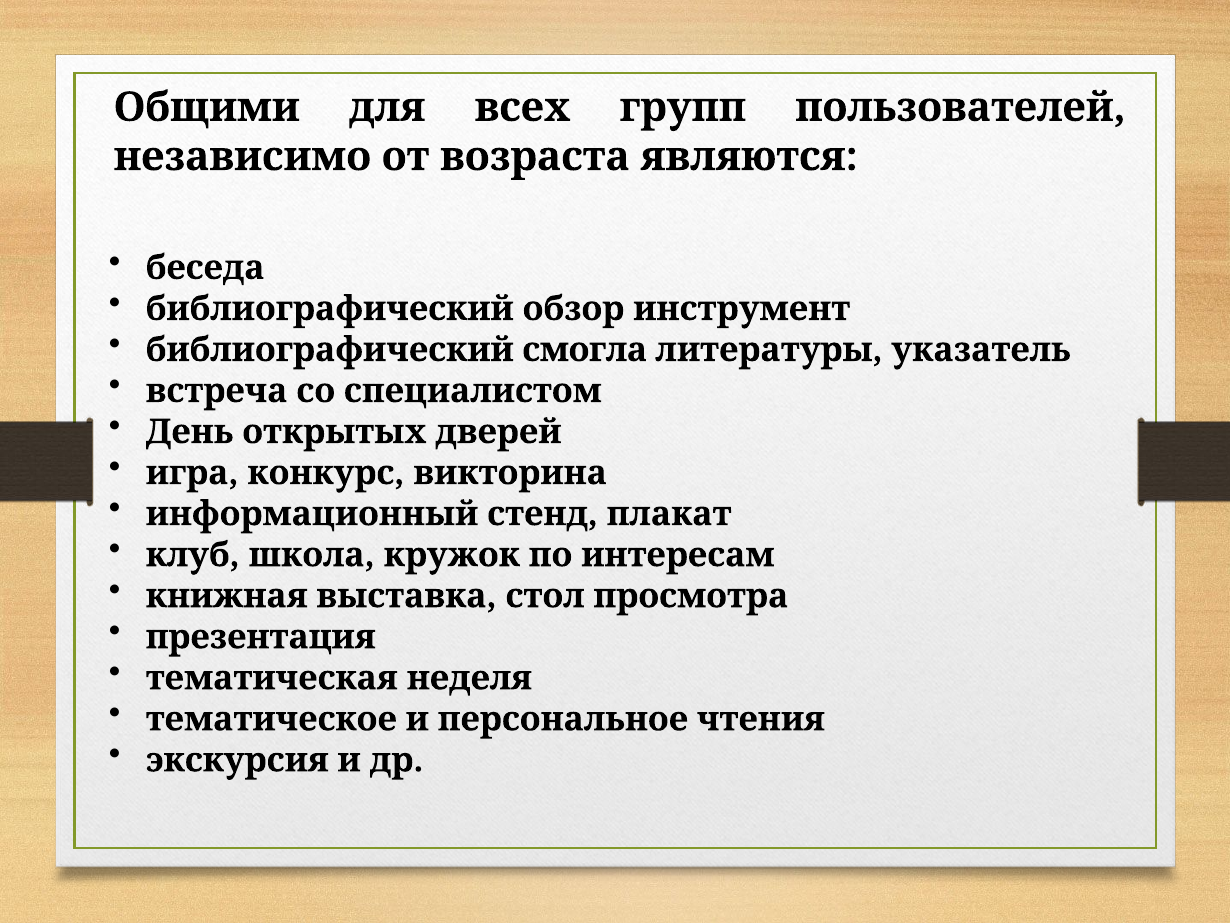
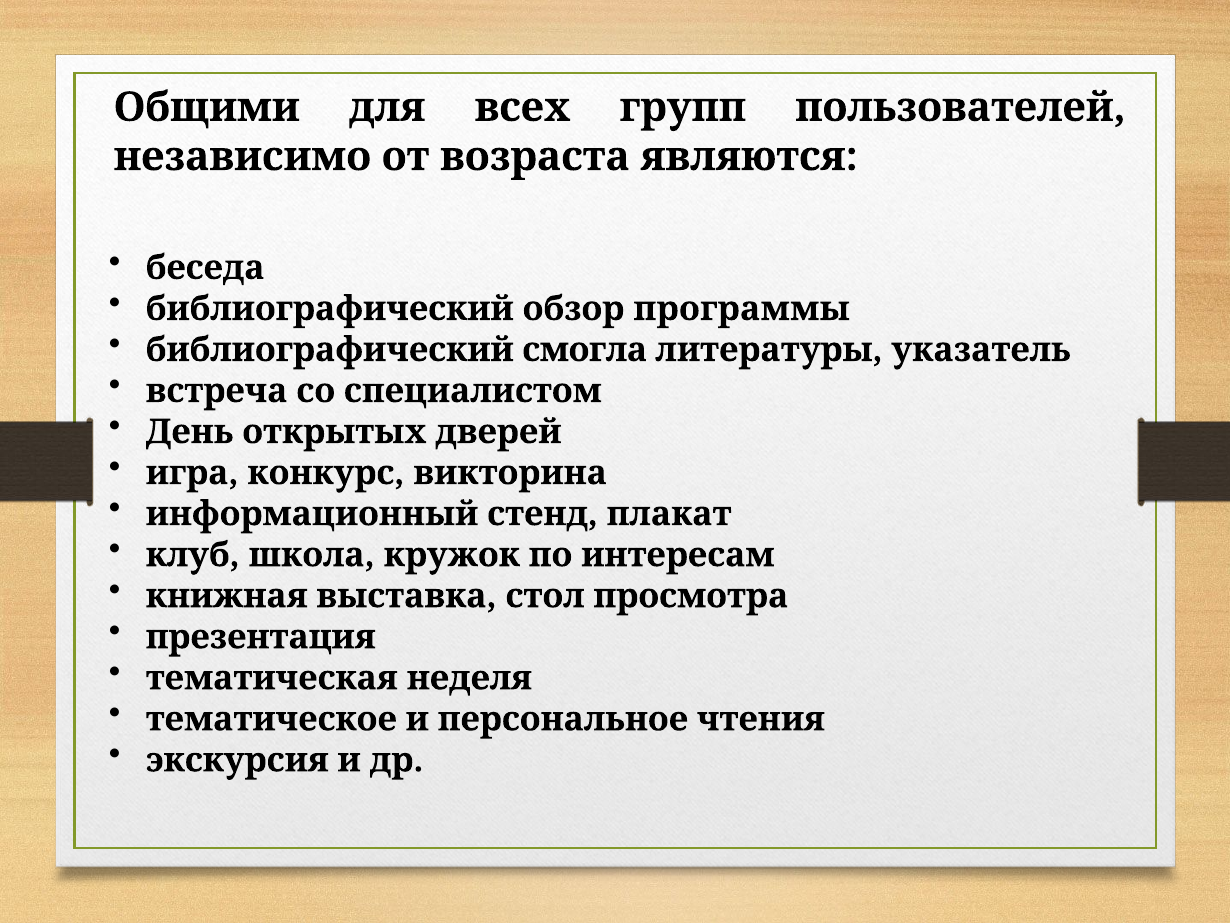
инструмент: инструмент -> программы
